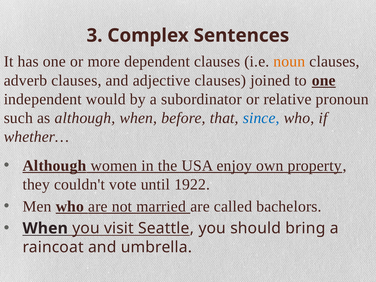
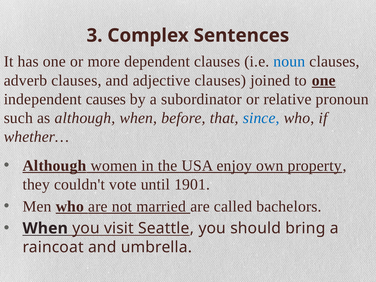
noun colour: orange -> blue
would: would -> causes
1922: 1922 -> 1901
